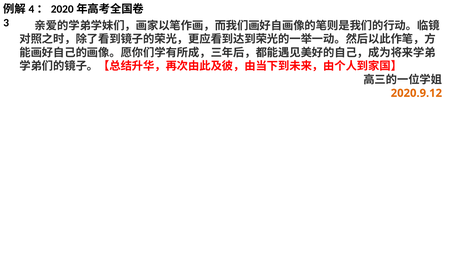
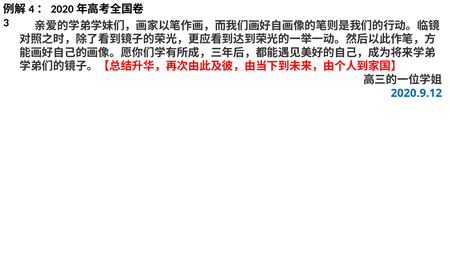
2020.9.12 colour: orange -> blue
